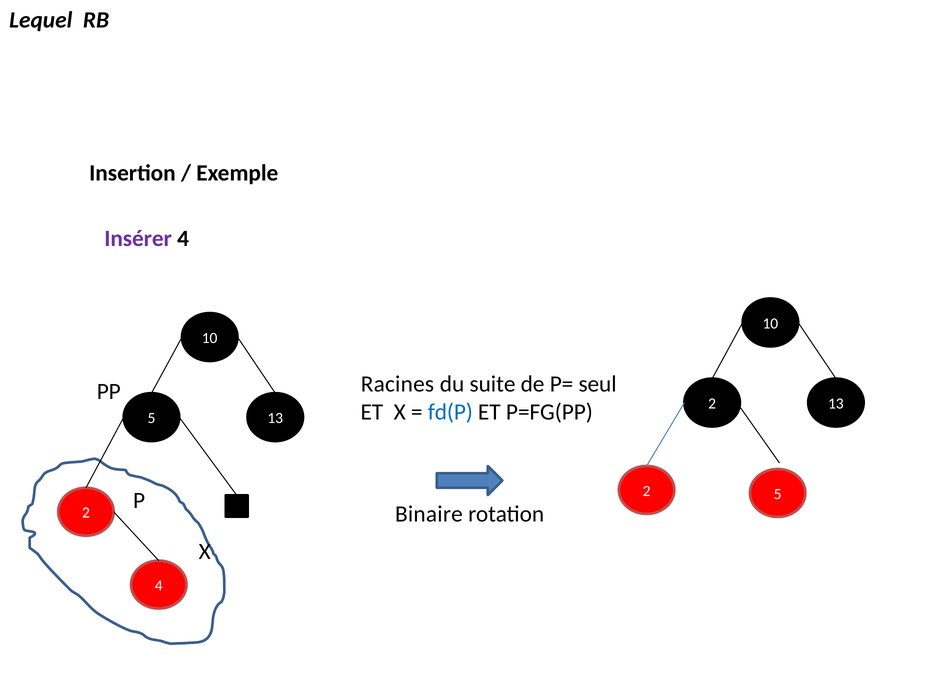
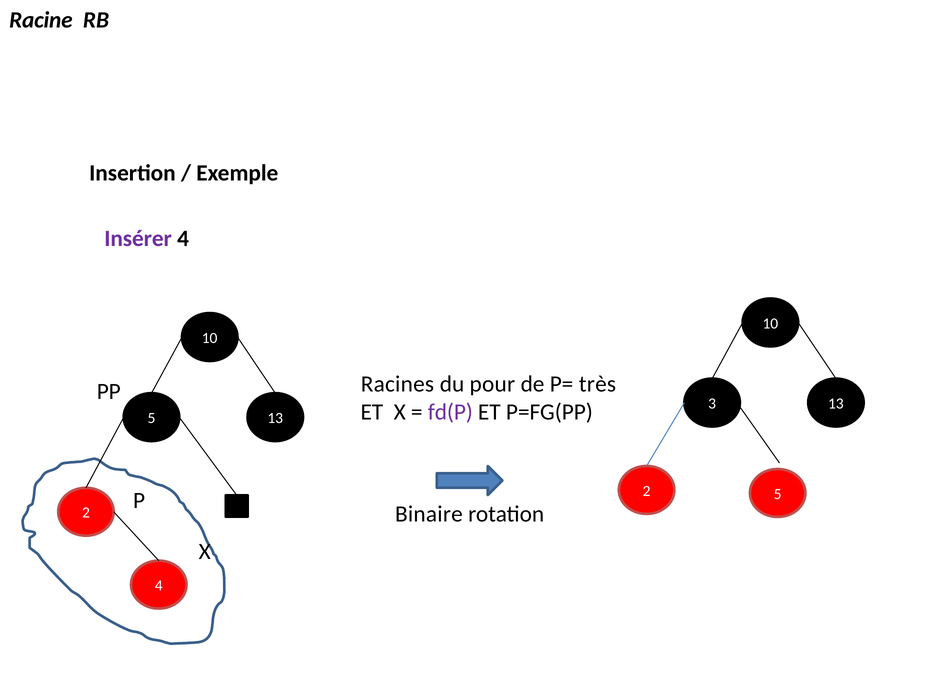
Lequel: Lequel -> Racine
suite: suite -> pour
seul: seul -> très
fd(P colour: blue -> purple
P=FG(PP 2: 2 -> 3
